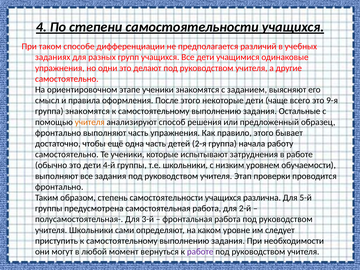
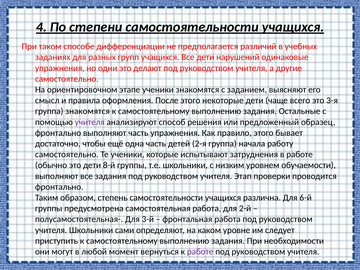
учащимися: учащимися -> нарушений
9-я: 9-я -> 3-я
учителя at (90, 122) colour: orange -> purple
4-й: 4-й -> 8-й
5-й: 5-й -> 6-й
